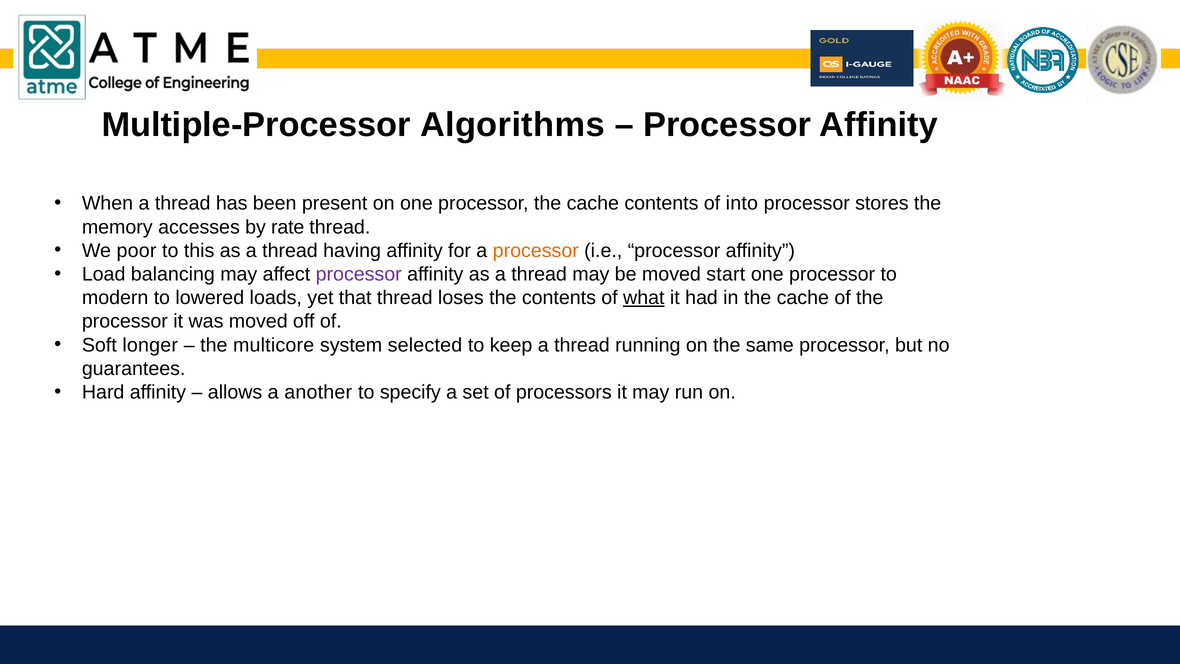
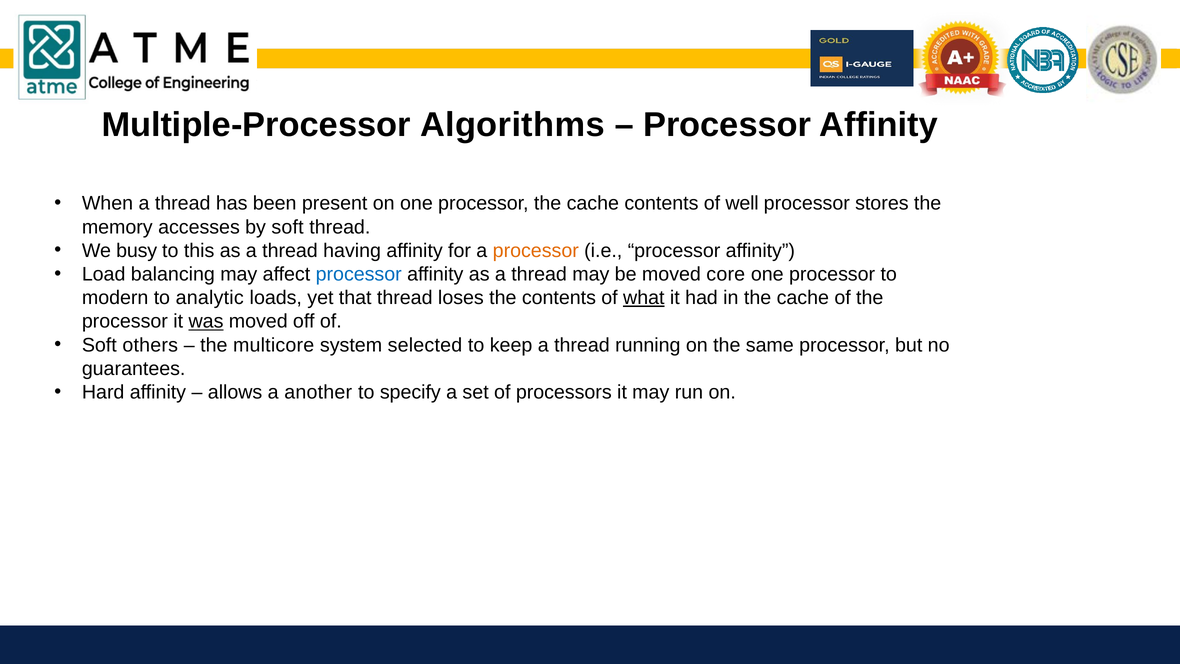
into: into -> well
by rate: rate -> soft
poor: poor -> busy
processor at (359, 274) colour: purple -> blue
start: start -> core
lowered: lowered -> analytic
was underline: none -> present
longer: longer -> others
